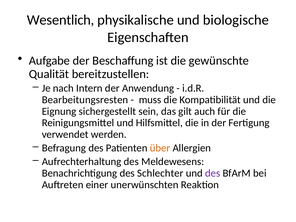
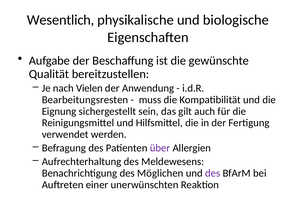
Intern: Intern -> Vielen
über colour: orange -> purple
Schlechter: Schlechter -> Möglichen
